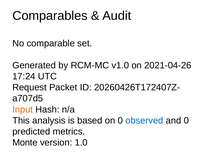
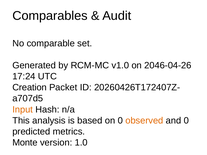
2021-04-26: 2021-04-26 -> 2046-04-26
Request: Request -> Creation
observed colour: blue -> orange
